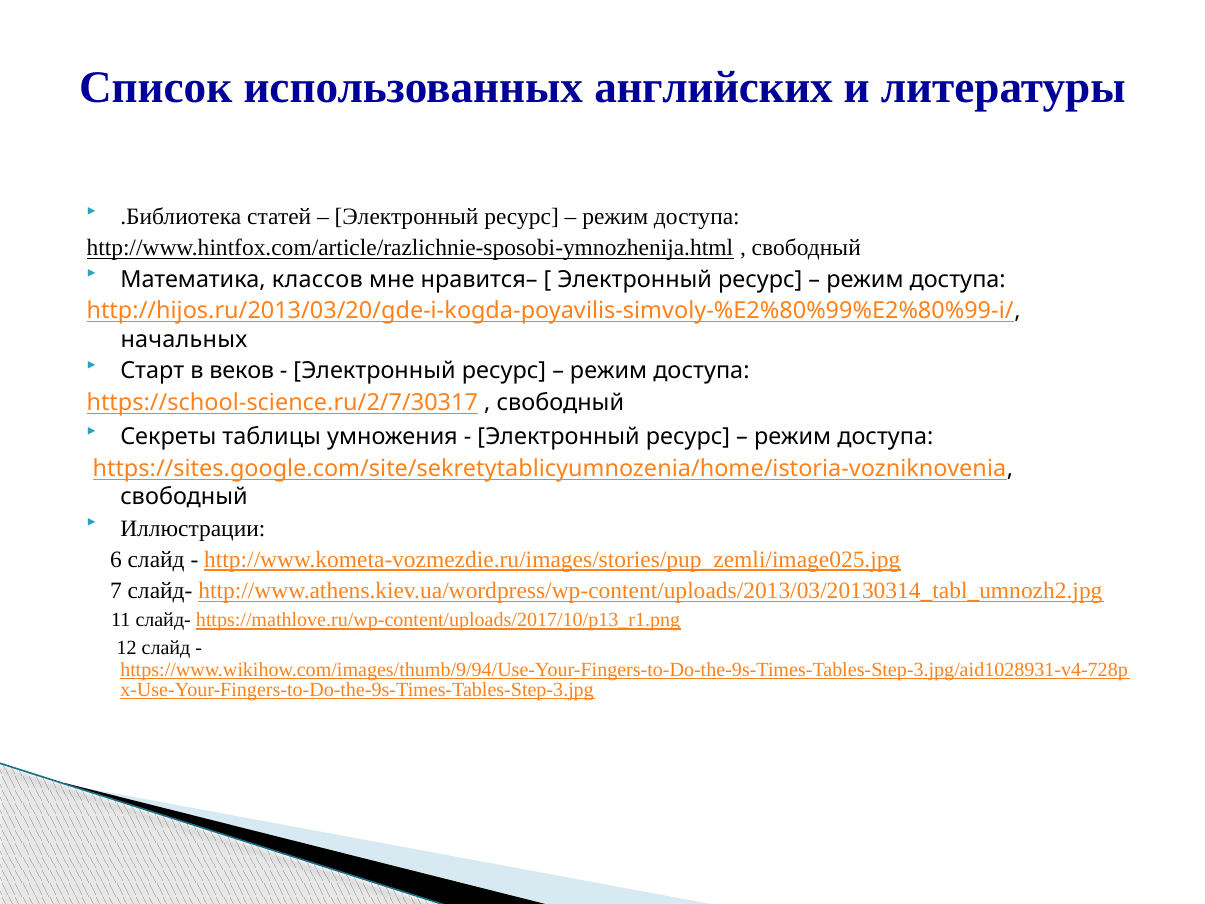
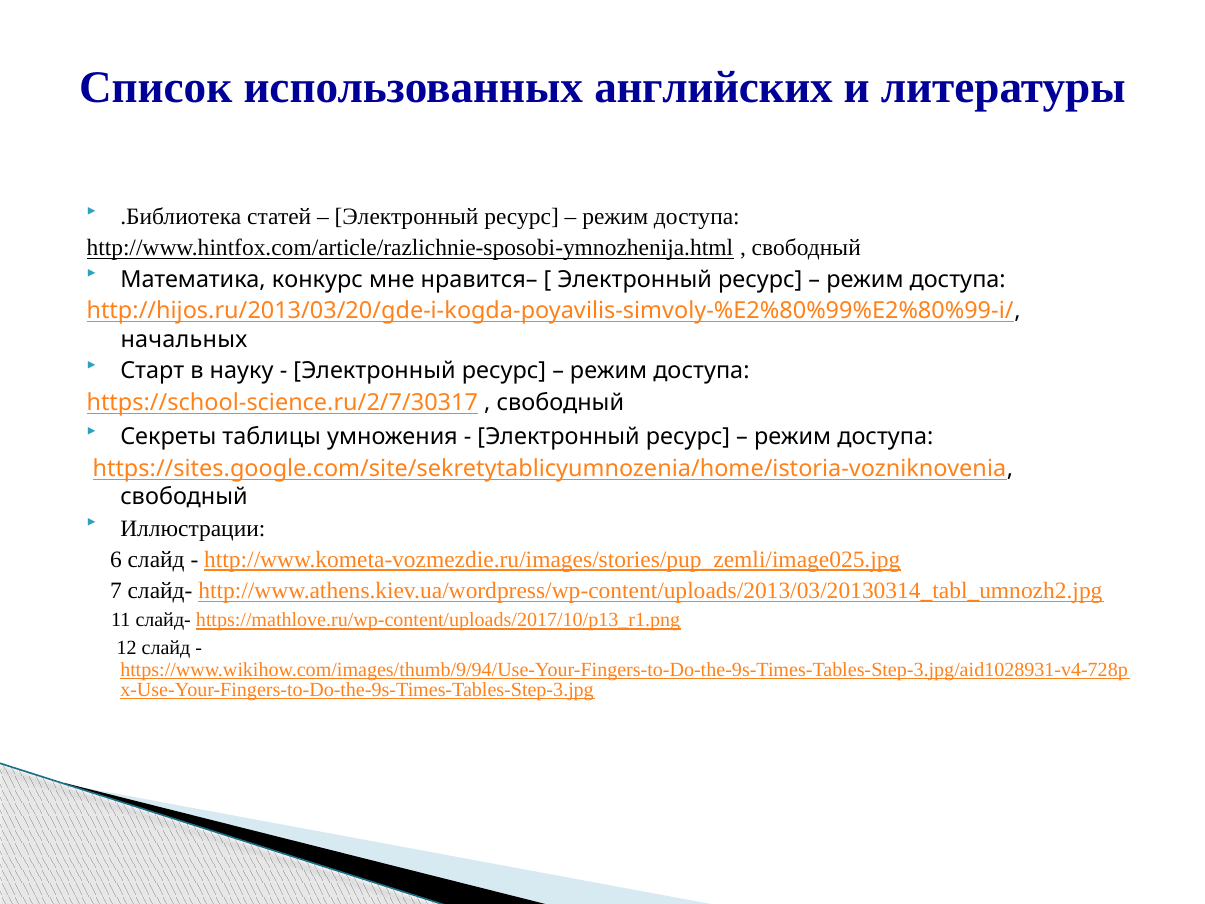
классов: классов -> конкурс
веков: веков -> науку
